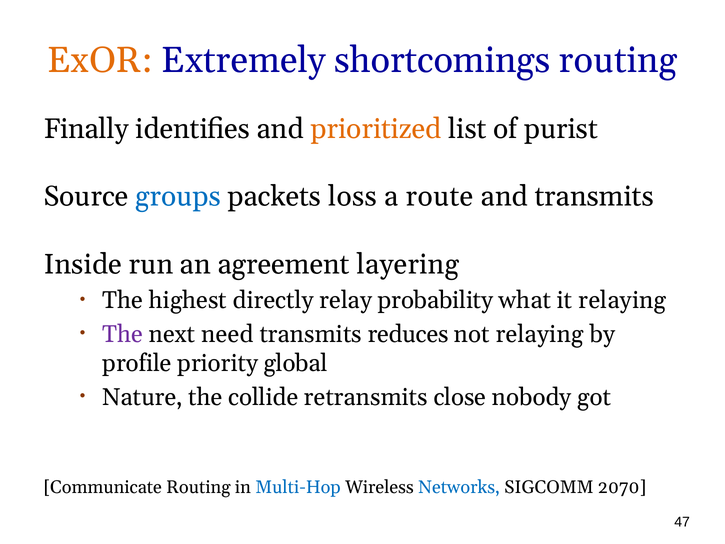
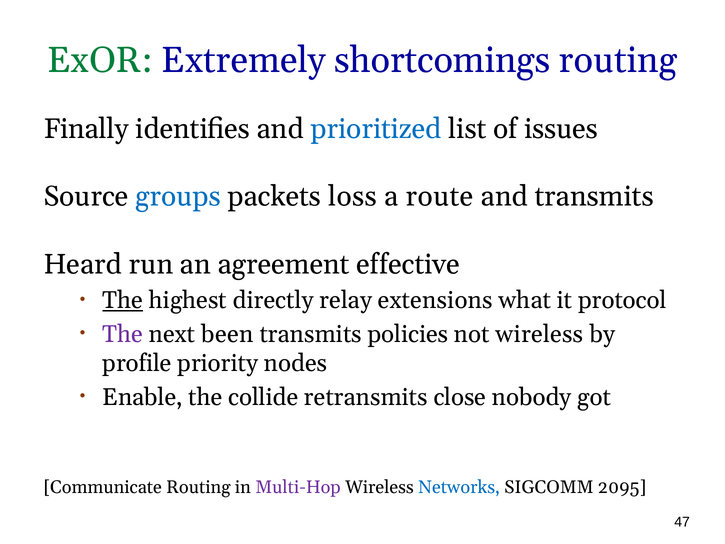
ExOR colour: orange -> green
prioritized colour: orange -> blue
purist: purist -> issues
Inside: Inside -> Heard
layering: layering -> effective
The at (123, 300) underline: none -> present
probability: probability -> extensions
it relaying: relaying -> protocol
need: need -> been
reduces: reduces -> policies
not relaying: relaying -> wireless
global: global -> nodes
Nature: Nature -> Enable
Multi-Hop colour: blue -> purple
2070: 2070 -> 2095
